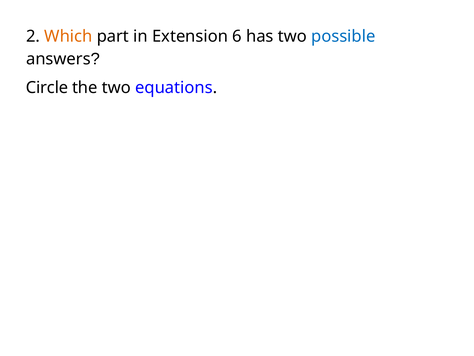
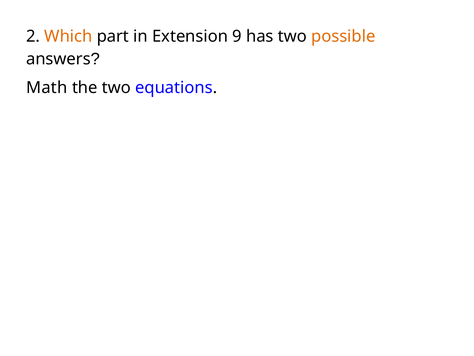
6: 6 -> 9
possible colour: blue -> orange
Circle: Circle -> Math
